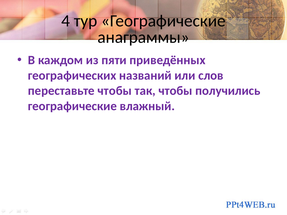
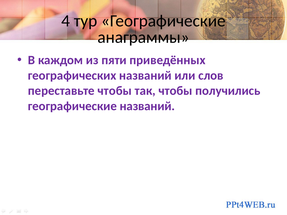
географические влажный: влажный -> названий
